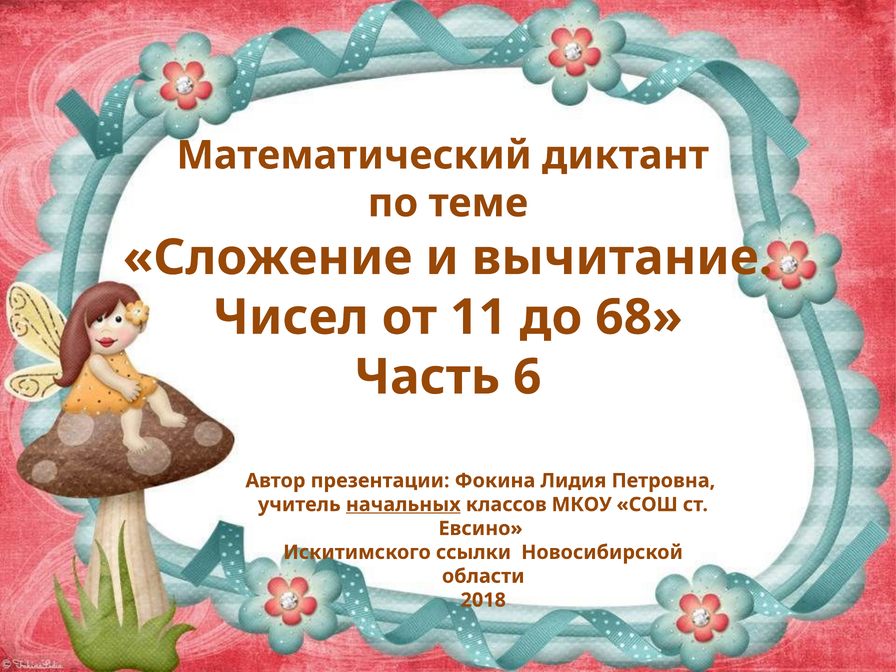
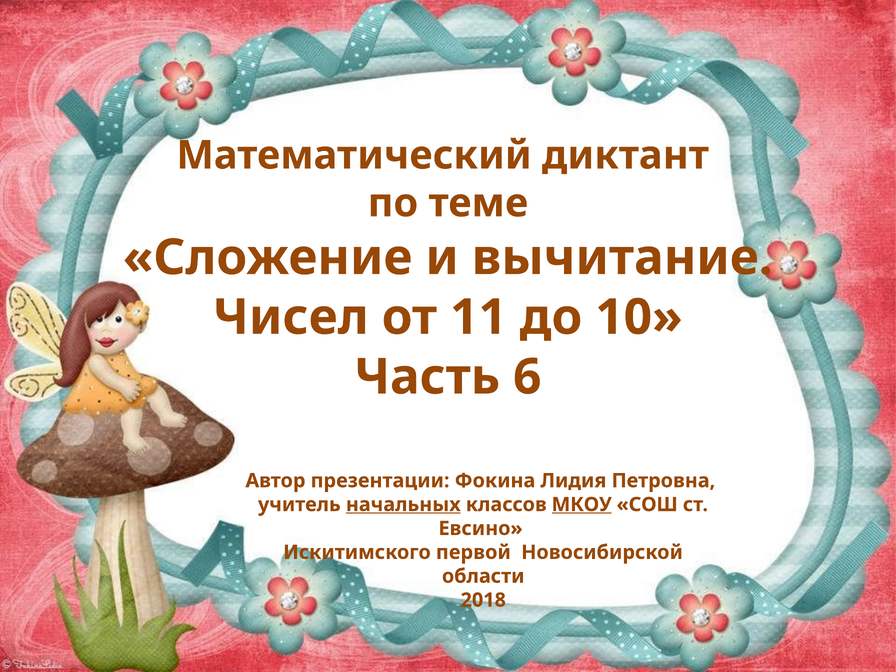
68: 68 -> 10
МКОУ underline: none -> present
ссылки: ссылки -> первой
